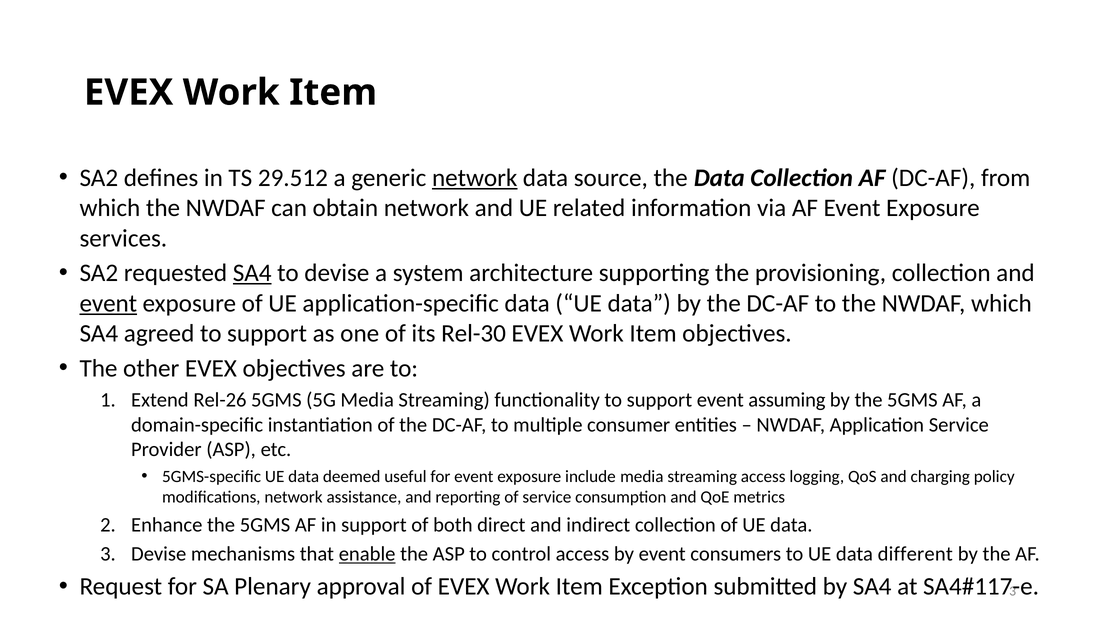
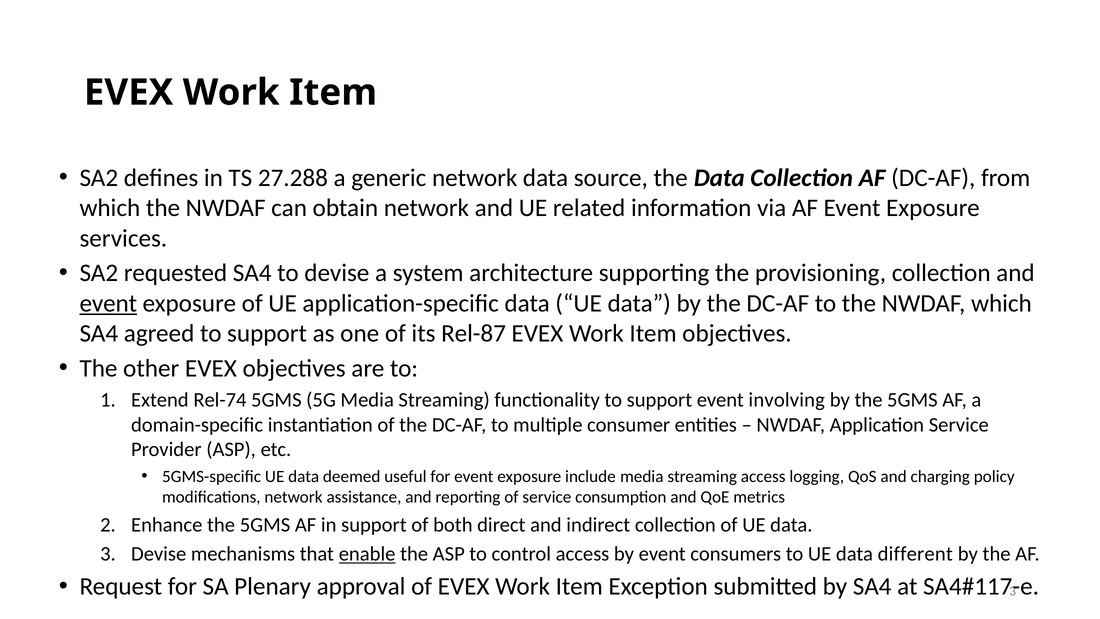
29.512: 29.512 -> 27.288
network at (475, 178) underline: present -> none
SA4 at (252, 273) underline: present -> none
Rel-30: Rel-30 -> Rel-87
Rel-26: Rel-26 -> Rel-74
assuming: assuming -> involving
